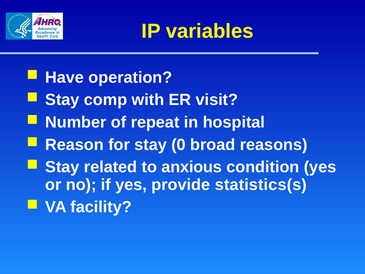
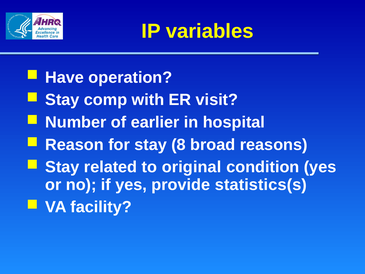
repeat: repeat -> earlier
0: 0 -> 8
anxious: anxious -> original
